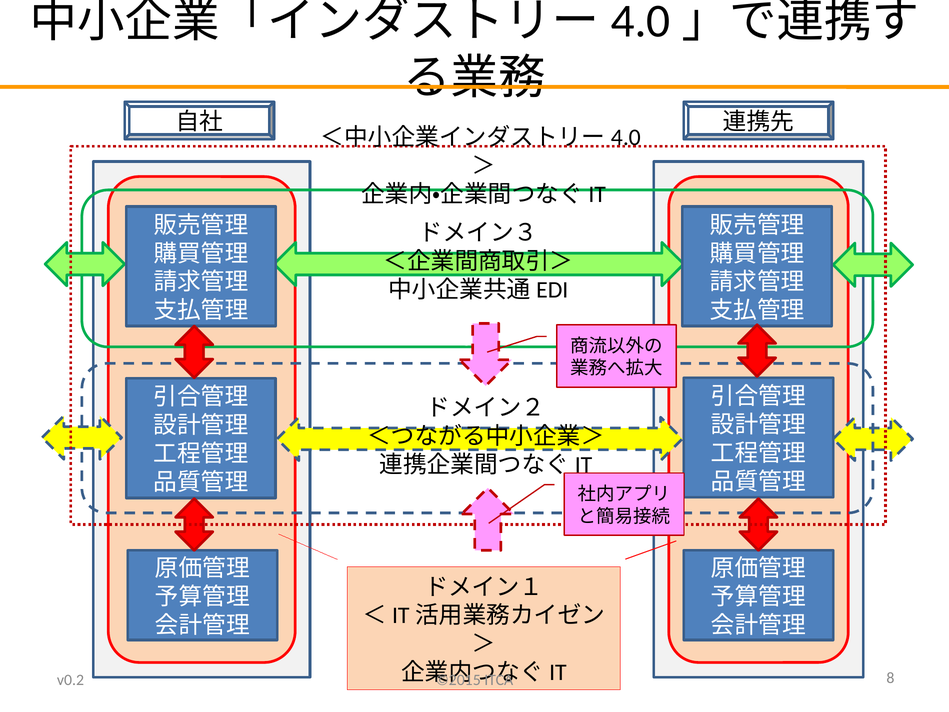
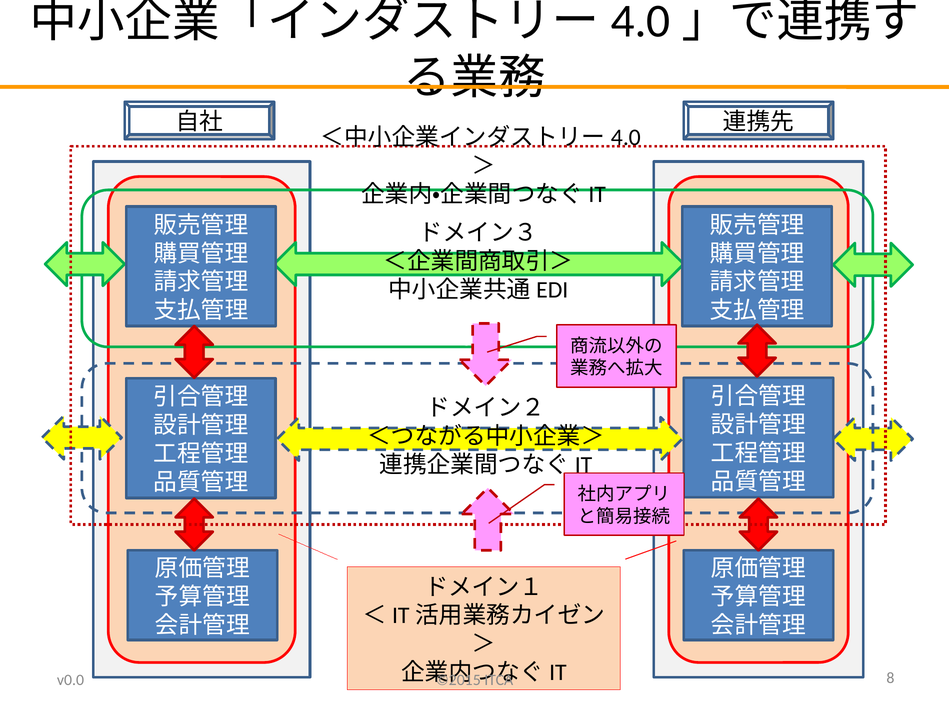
v0.2: v0.2 -> v0.0
